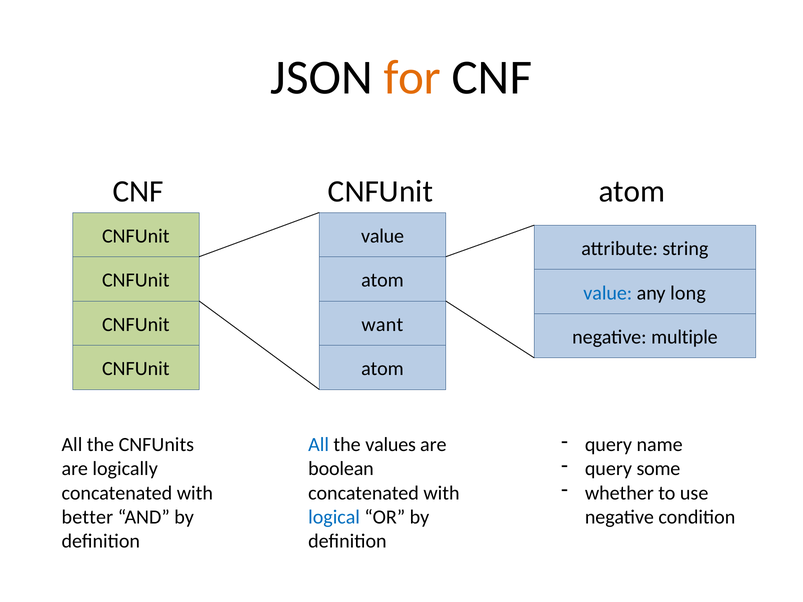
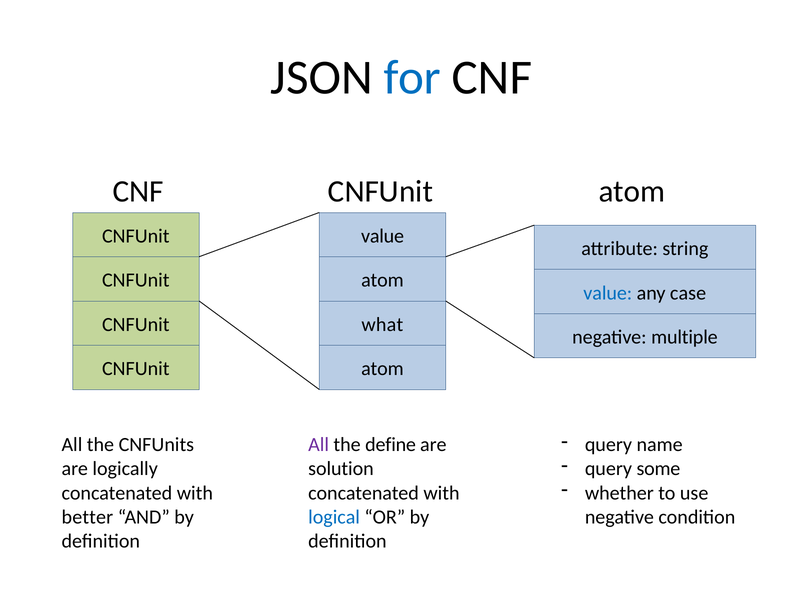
for colour: orange -> blue
long: long -> case
want: want -> what
All at (319, 445) colour: blue -> purple
values: values -> define
boolean: boolean -> solution
